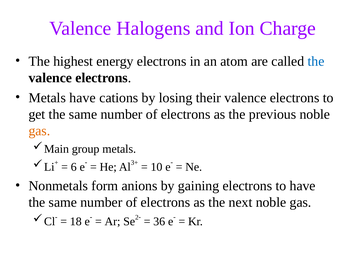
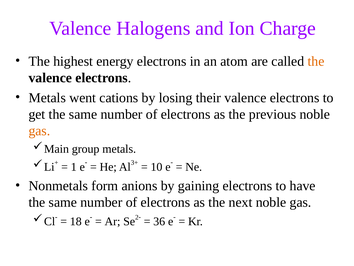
the at (316, 61) colour: blue -> orange
Metals have: have -> went
6: 6 -> 1
